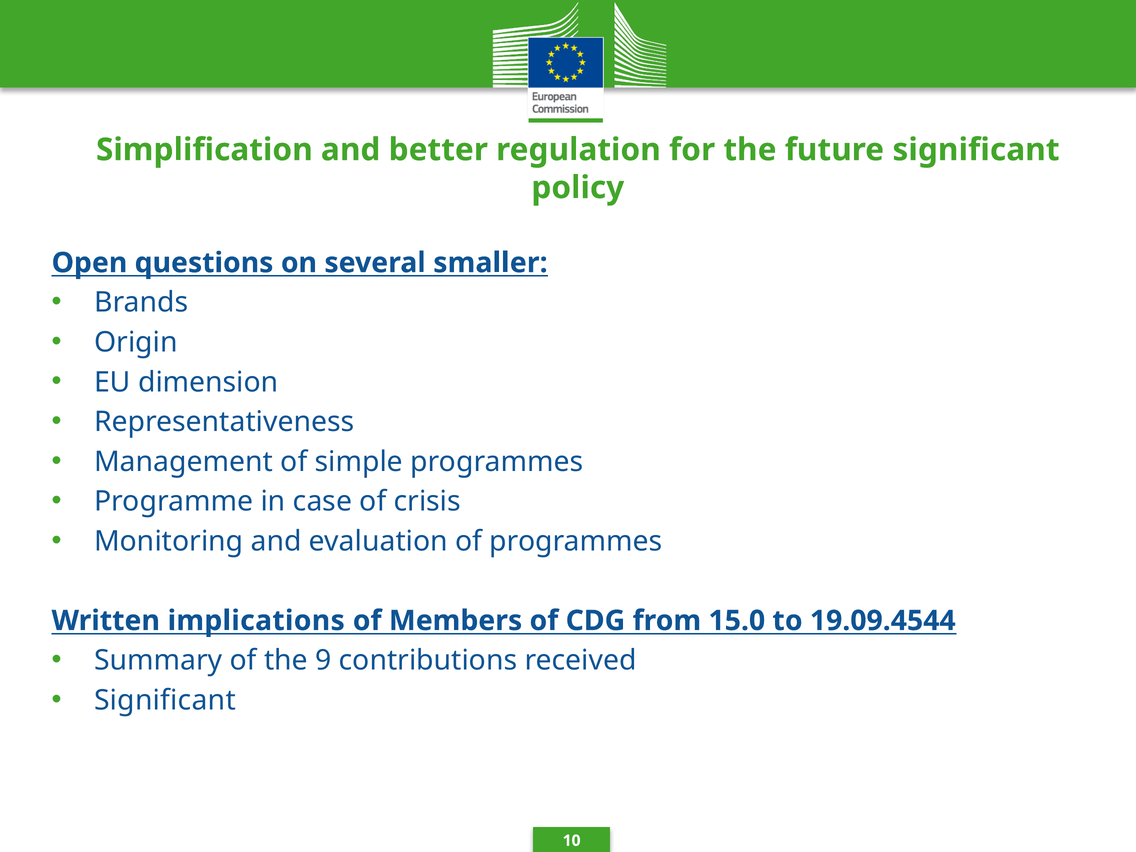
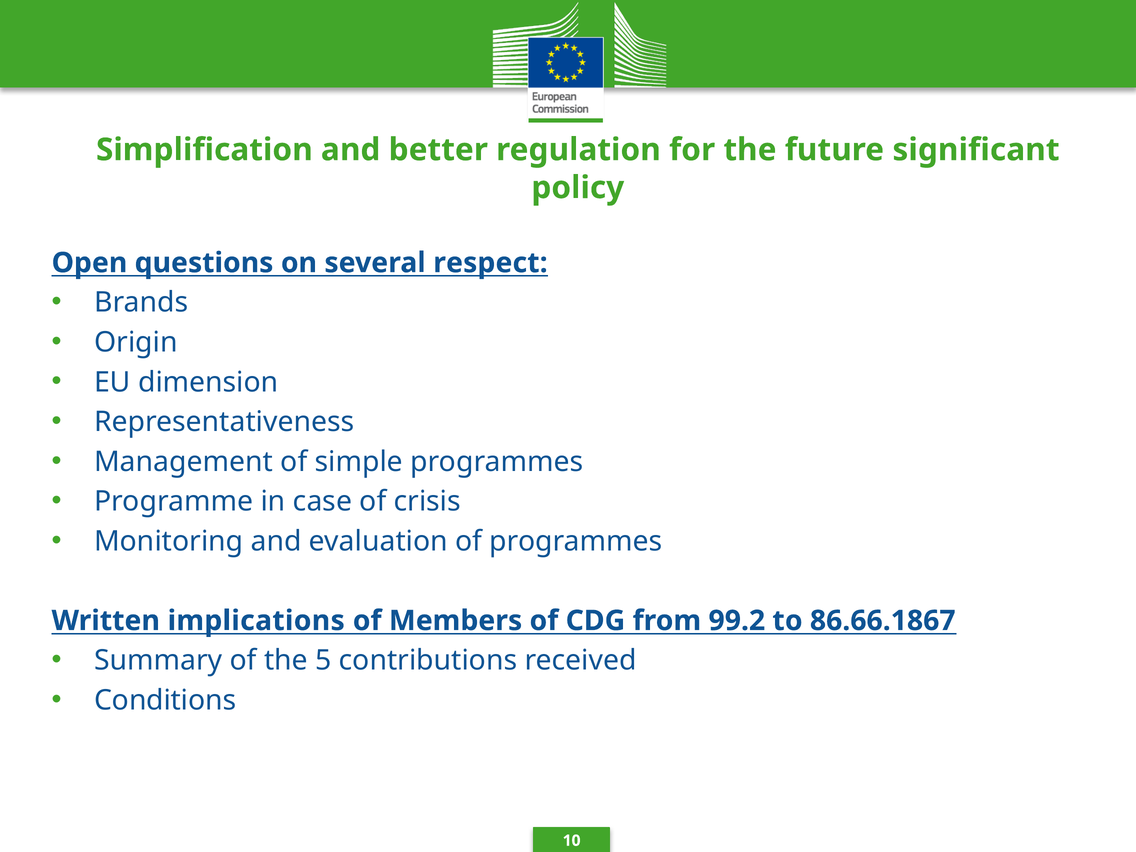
smaller: smaller -> respect
15.0: 15.0 -> 99.2
19.09.4544: 19.09.4544 -> 86.66.1867
9: 9 -> 5
Significant at (165, 700): Significant -> Conditions
